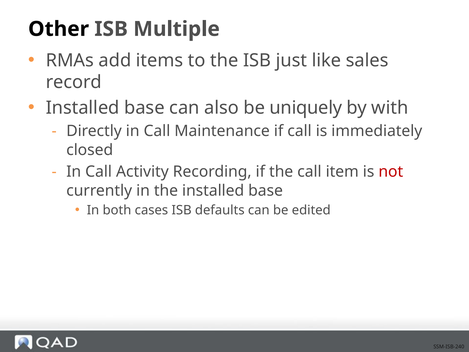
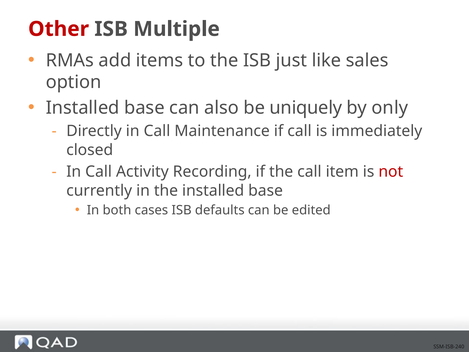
Other colour: black -> red
record: record -> option
with: with -> only
